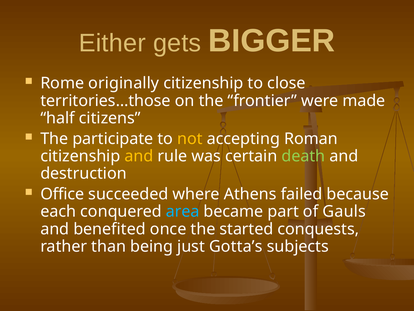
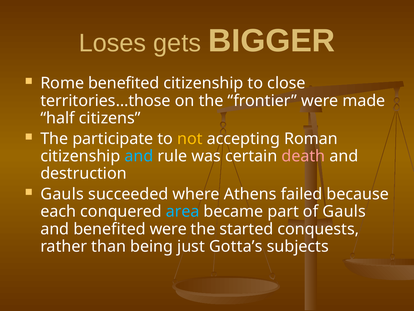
Either: Either -> Loses
Rome originally: originally -> benefited
and at (139, 156) colour: yellow -> light blue
death colour: light green -> pink
Office at (62, 194): Office -> Gauls
benefited once: once -> were
